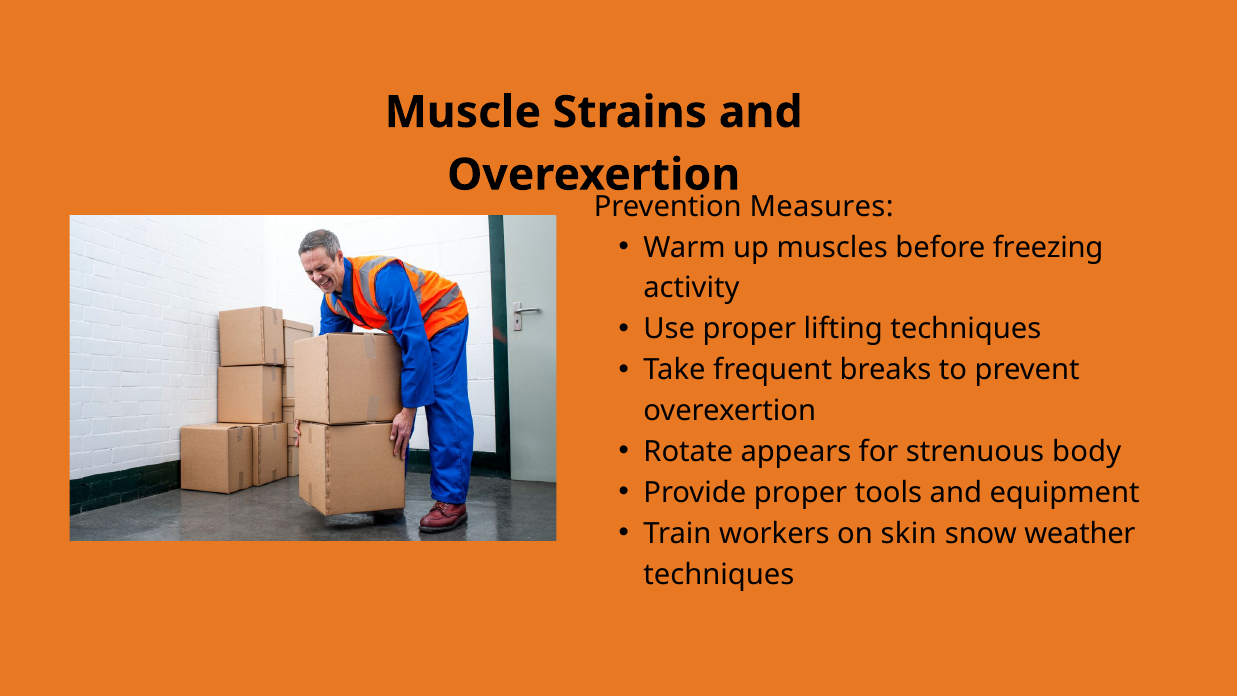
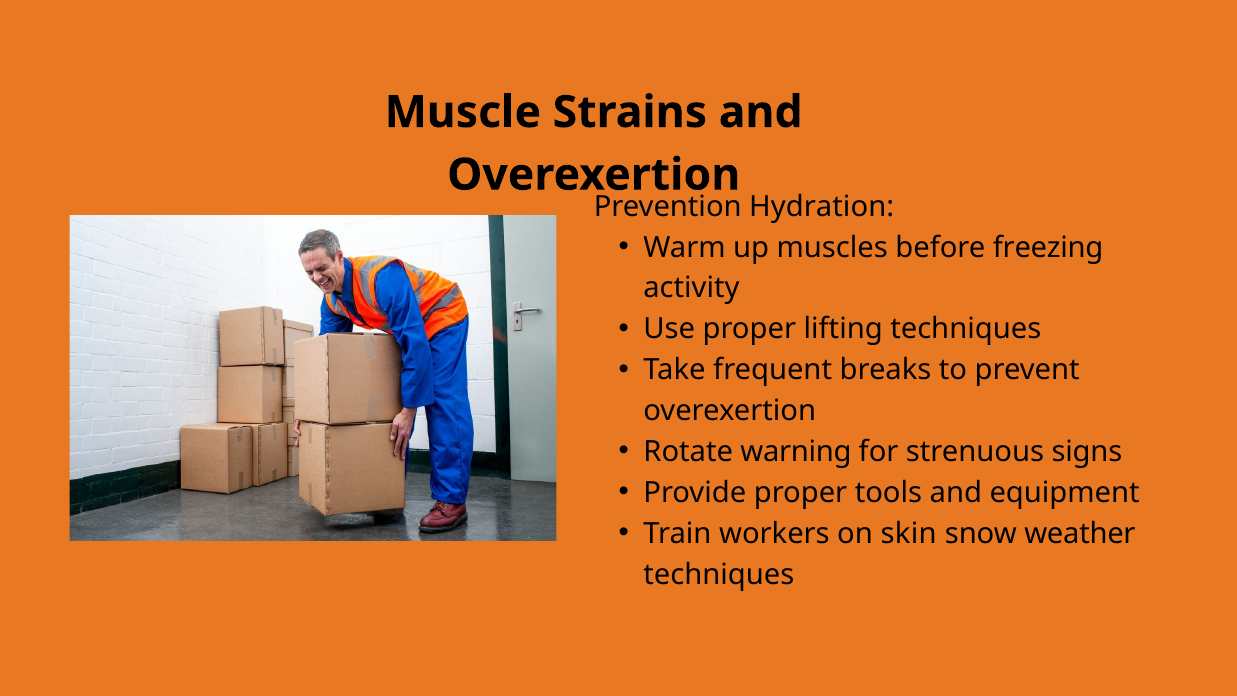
Measures: Measures -> Hydration
appears: appears -> warning
body: body -> signs
